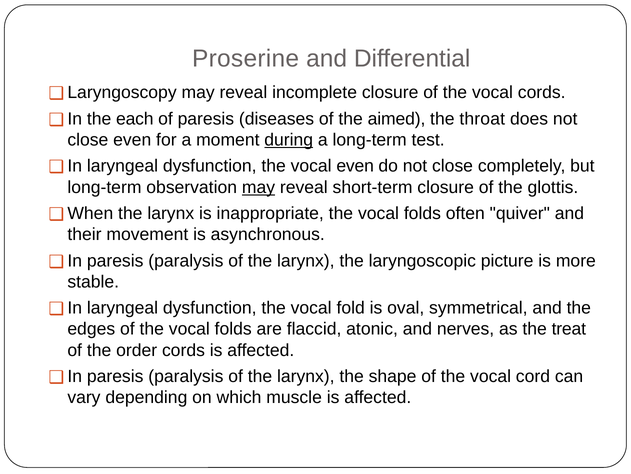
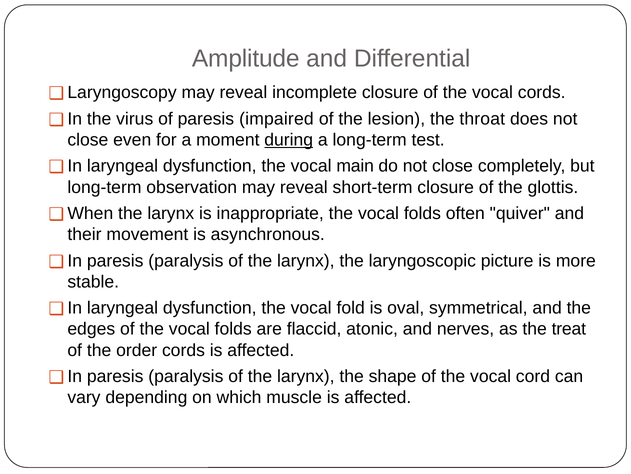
Proserine: Proserine -> Amplitude
each: each -> virus
diseases: diseases -> impaired
aimed: aimed -> lesion
vocal even: even -> main
may at (258, 187) underline: present -> none
